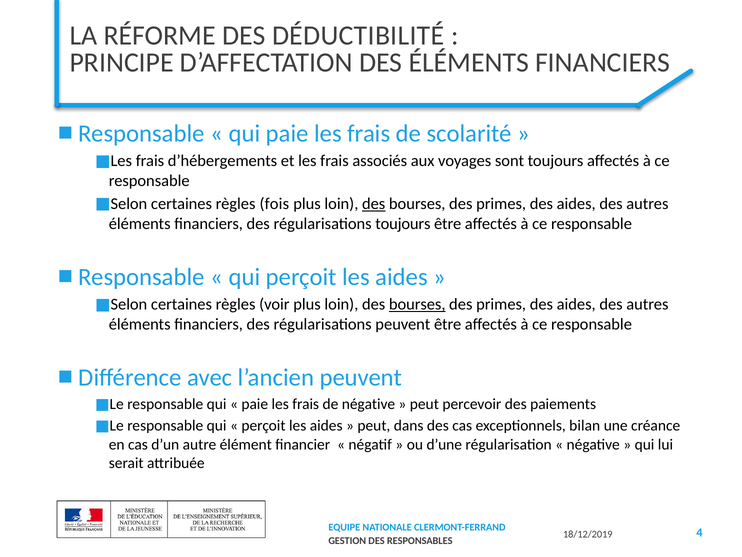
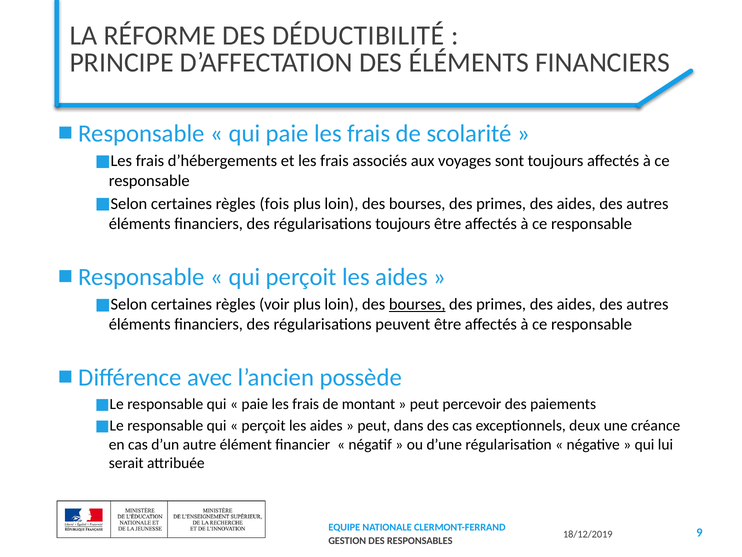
des at (374, 204) underline: present -> none
l’ancien peuvent: peuvent -> possède
de négative: négative -> montant
bilan: bilan -> deux
4: 4 -> 9
